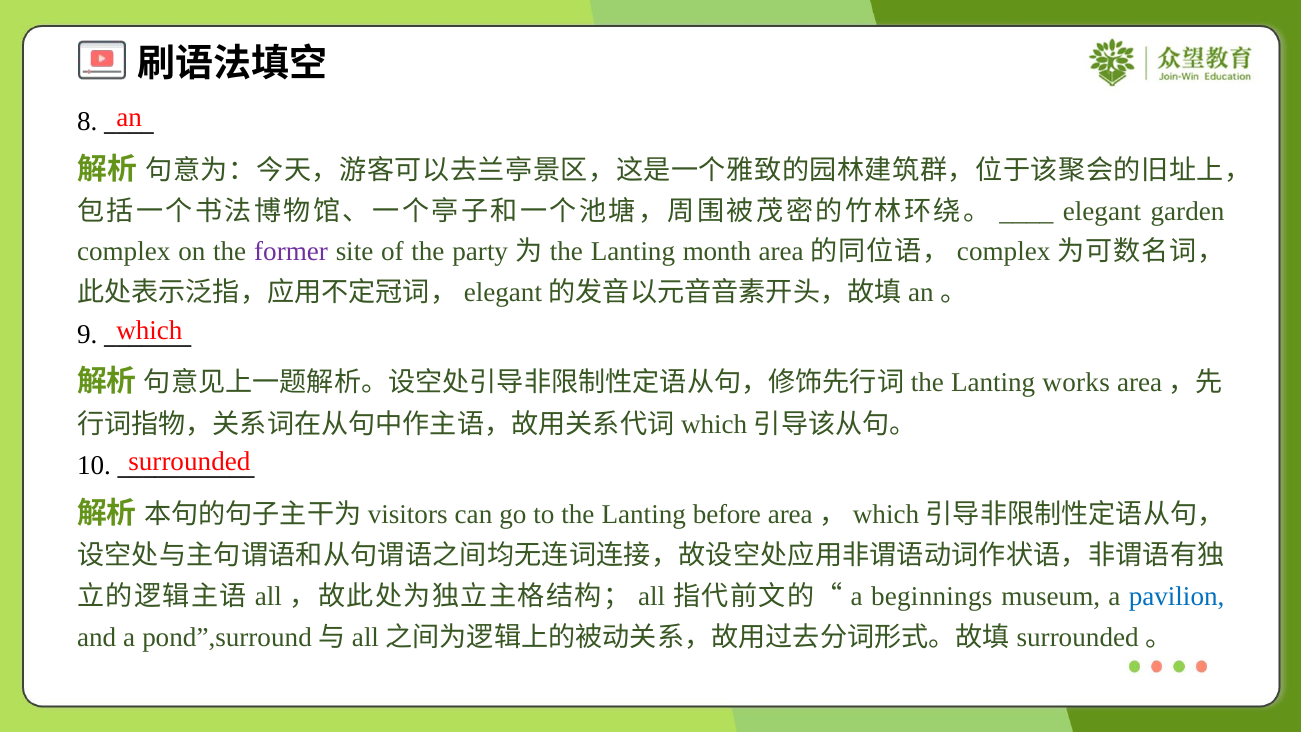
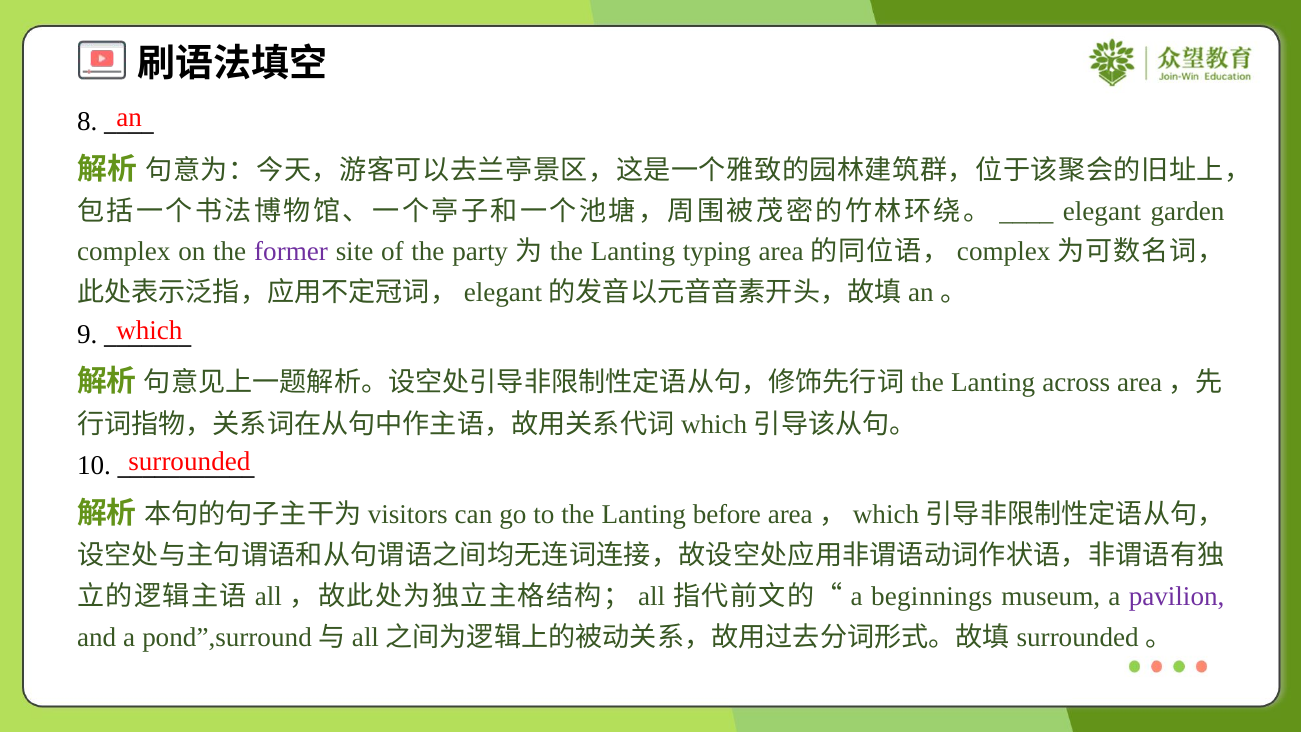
month: month -> typing
works: works -> across
pavilion colour: blue -> purple
